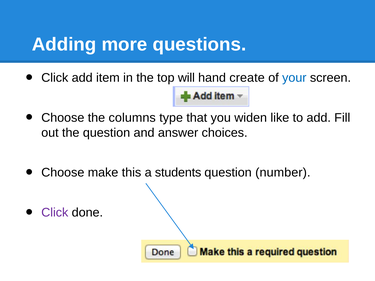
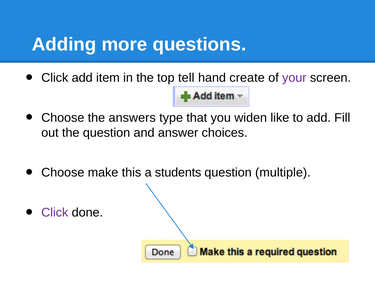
will: will -> tell
your colour: blue -> purple
columns: columns -> answers
number: number -> multiple
